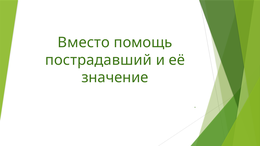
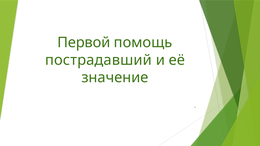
Вместо: Вместо -> Первой
